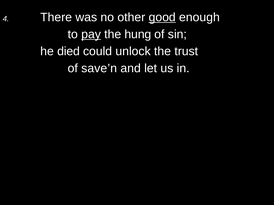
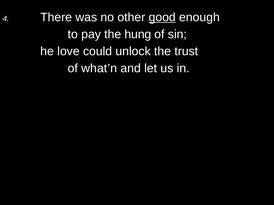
pay underline: present -> none
died: died -> love
save’n: save’n -> what’n
